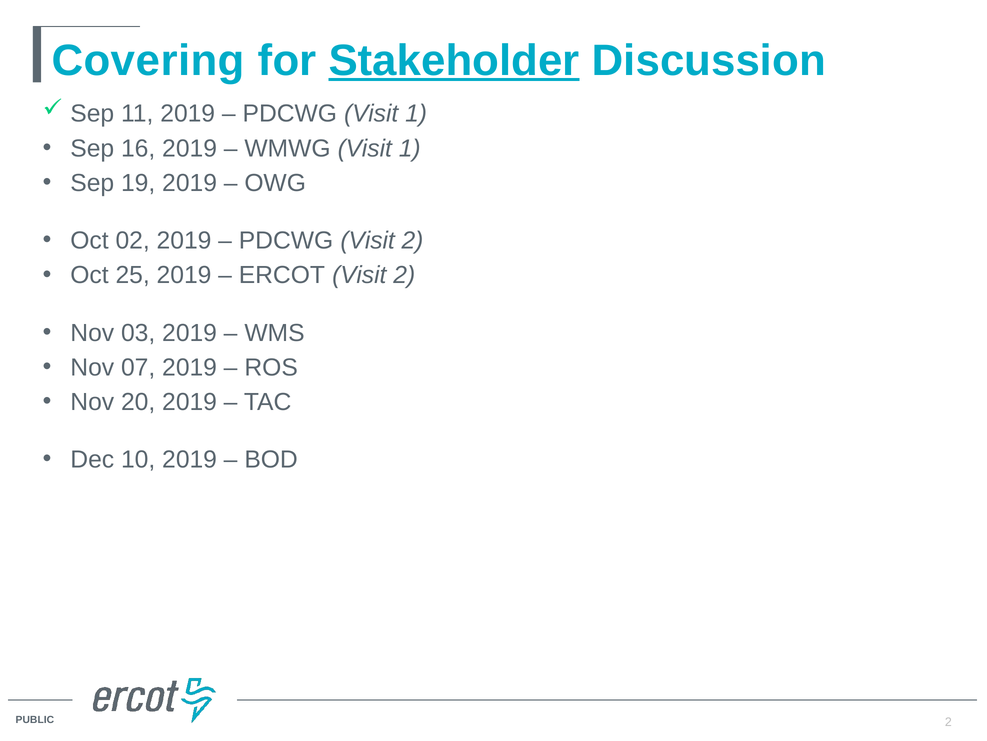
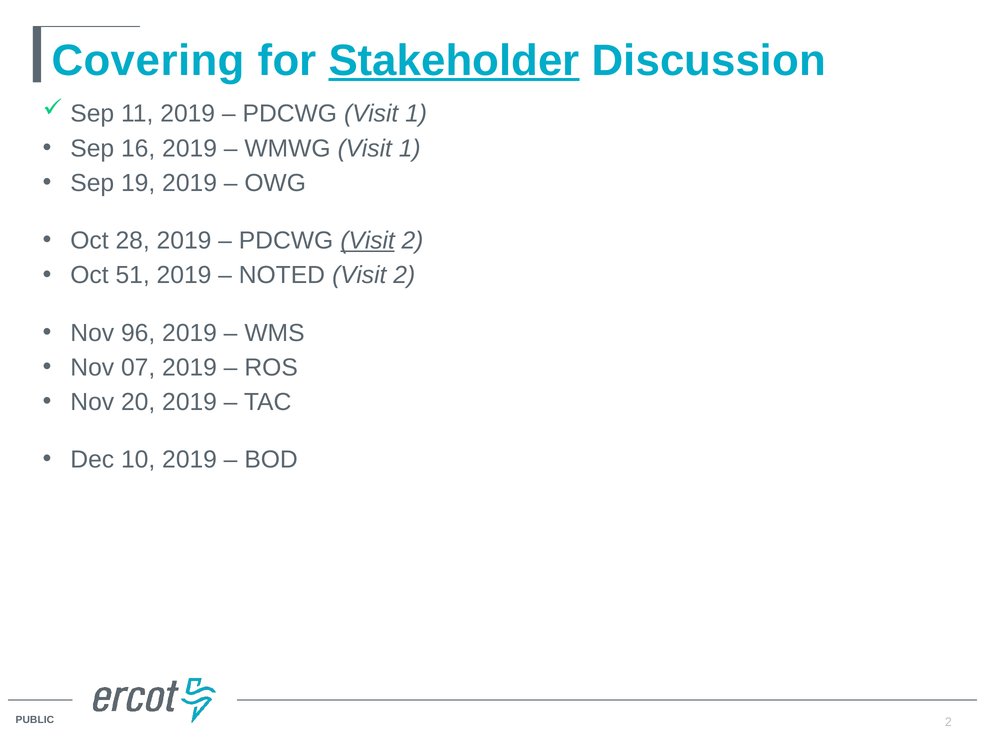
02: 02 -> 28
Visit at (368, 240) underline: none -> present
25: 25 -> 51
ERCOT: ERCOT -> NOTED
03: 03 -> 96
